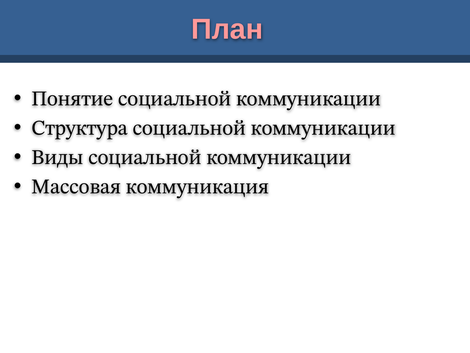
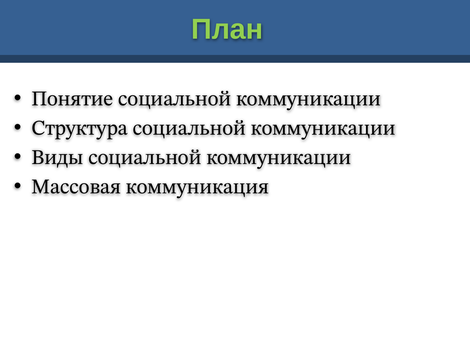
План colour: pink -> light green
